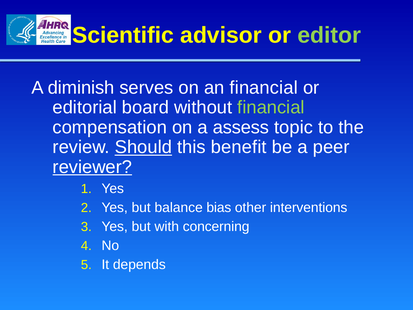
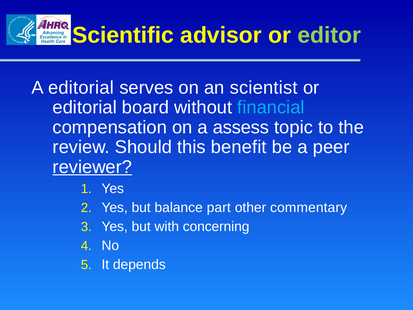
A diminish: diminish -> editorial
an financial: financial -> scientist
financial at (271, 107) colour: light green -> light blue
Should underline: present -> none
bias: bias -> part
interventions: interventions -> commentary
